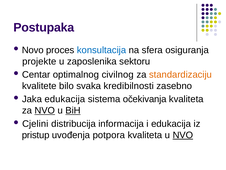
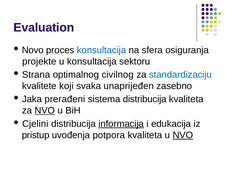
Postupaka: Postupaka -> Evaluation
u zaposlenika: zaposlenika -> konsultacija
Centar: Centar -> Strana
standardizaciju colour: orange -> blue
bilo: bilo -> koji
kredibilnosti: kredibilnosti -> unaprijeđen
Jaka edukacija: edukacija -> prerađeni
sistema očekivanja: očekivanja -> distribucija
BiH underline: present -> none
informacija underline: none -> present
